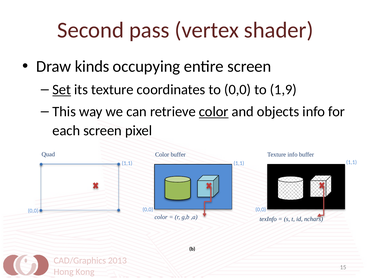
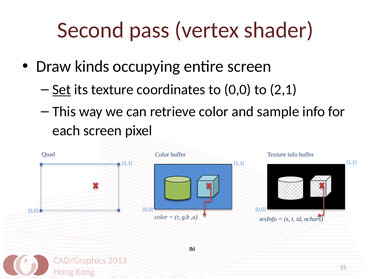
1,9: 1,9 -> 2,1
color at (214, 111) underline: present -> none
objects: objects -> sample
